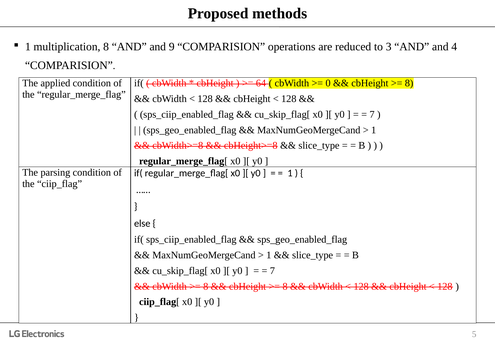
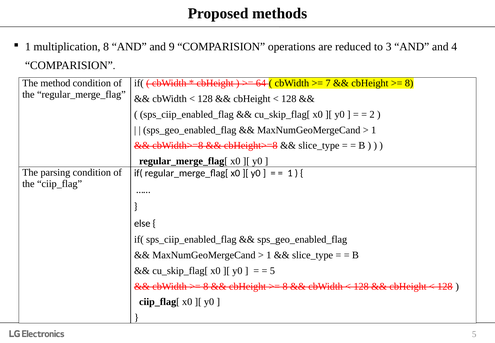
applied: applied -> method
0: 0 -> 7
7 at (372, 114): 7 -> 2
7 at (272, 270): 7 -> 5
